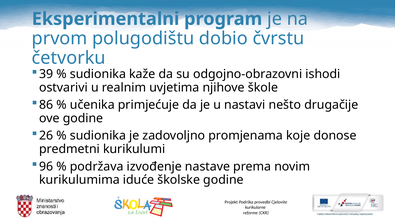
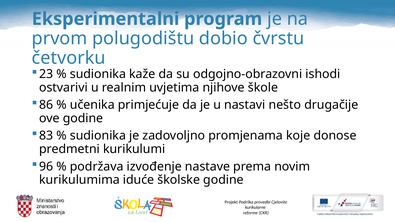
39: 39 -> 23
26: 26 -> 83
